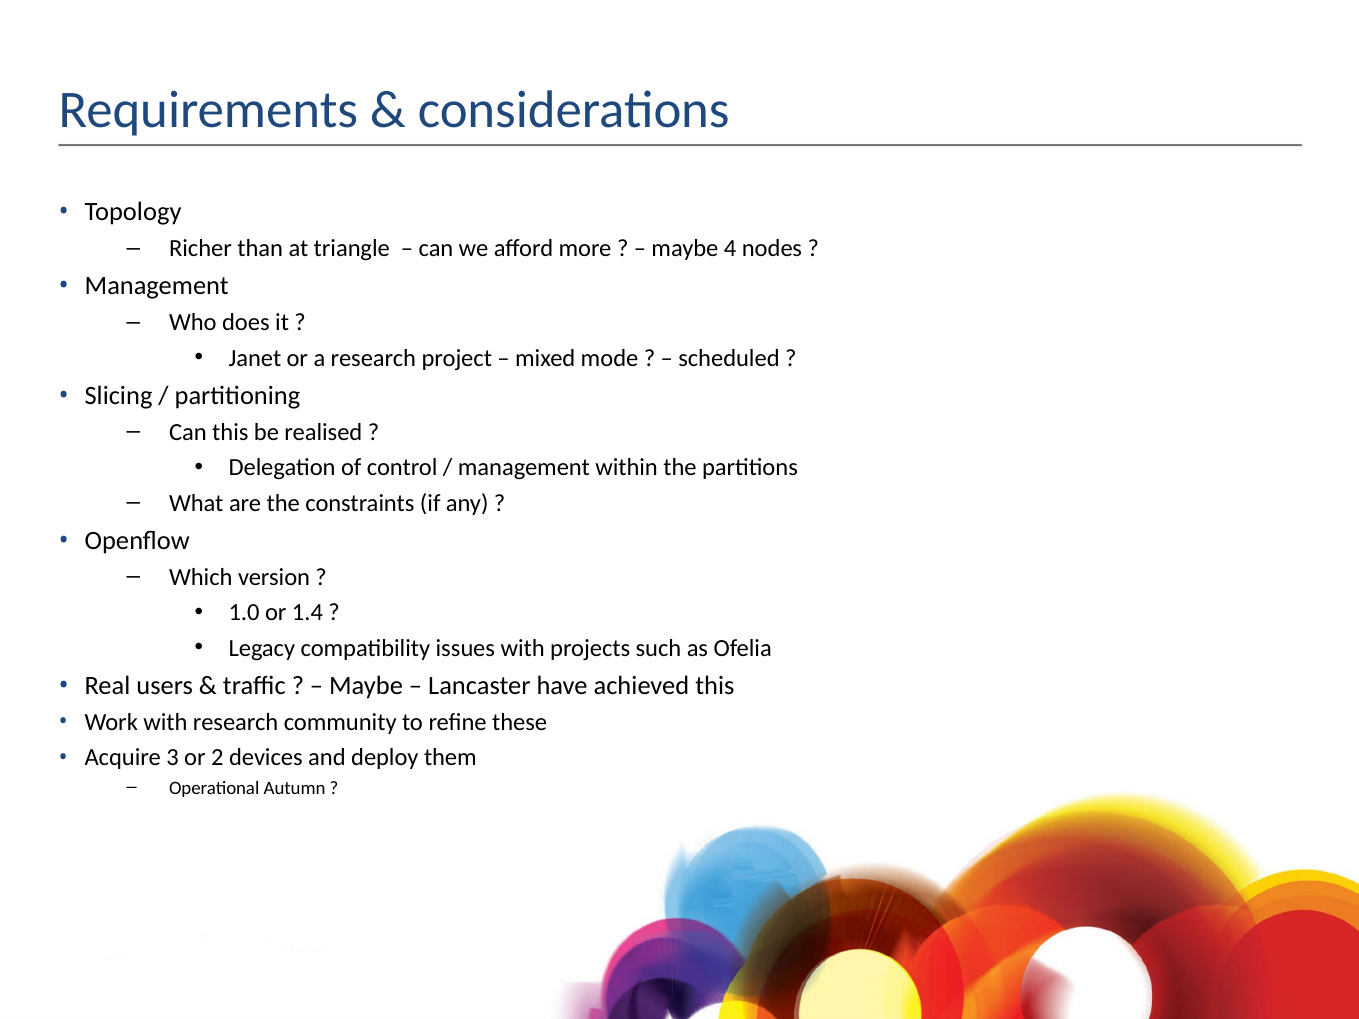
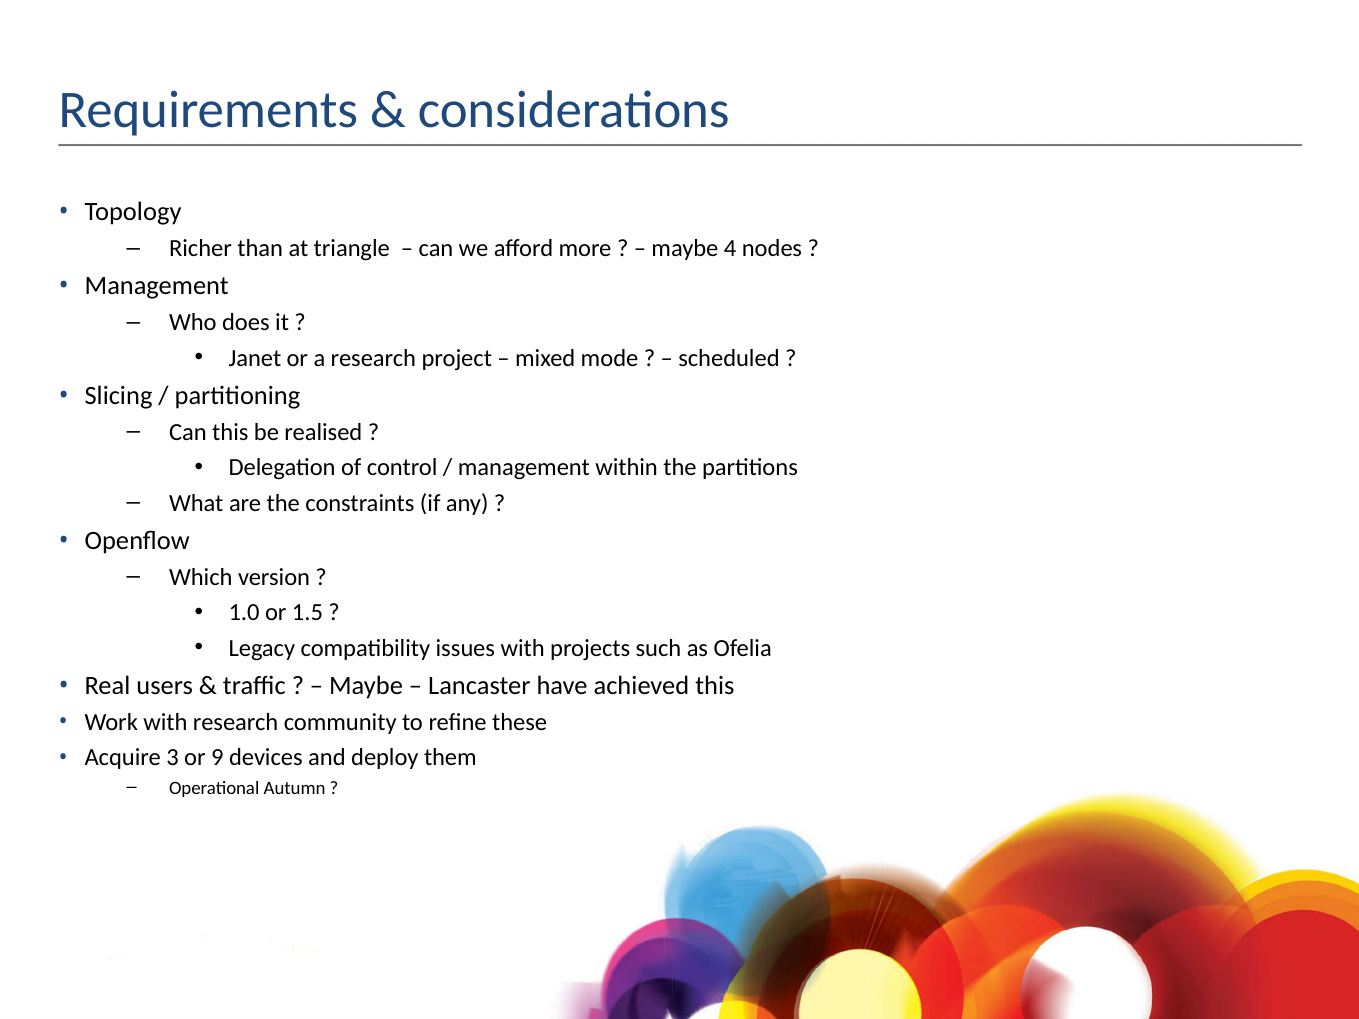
1.4: 1.4 -> 1.5
2: 2 -> 9
